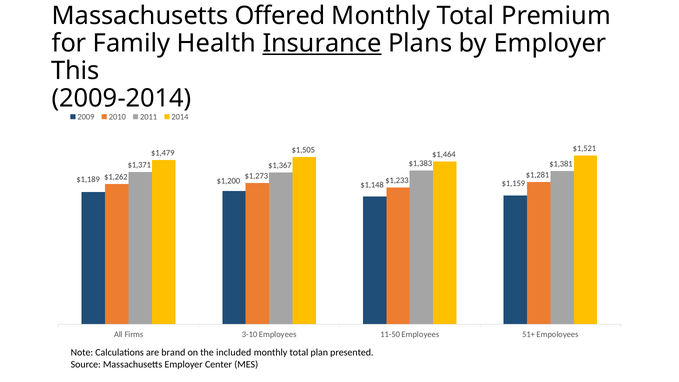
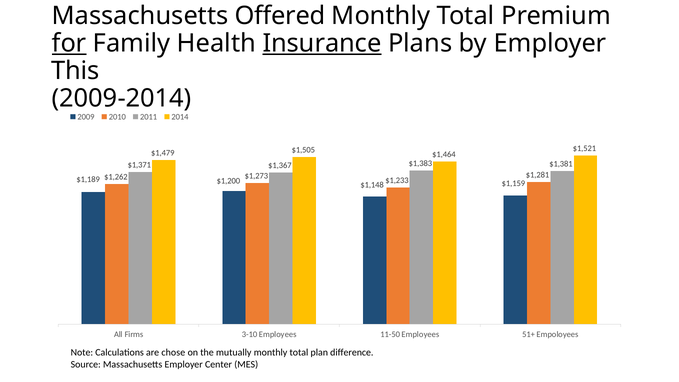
for underline: none -> present
brand: brand -> chose
included: included -> mutually
presented: presented -> difference
